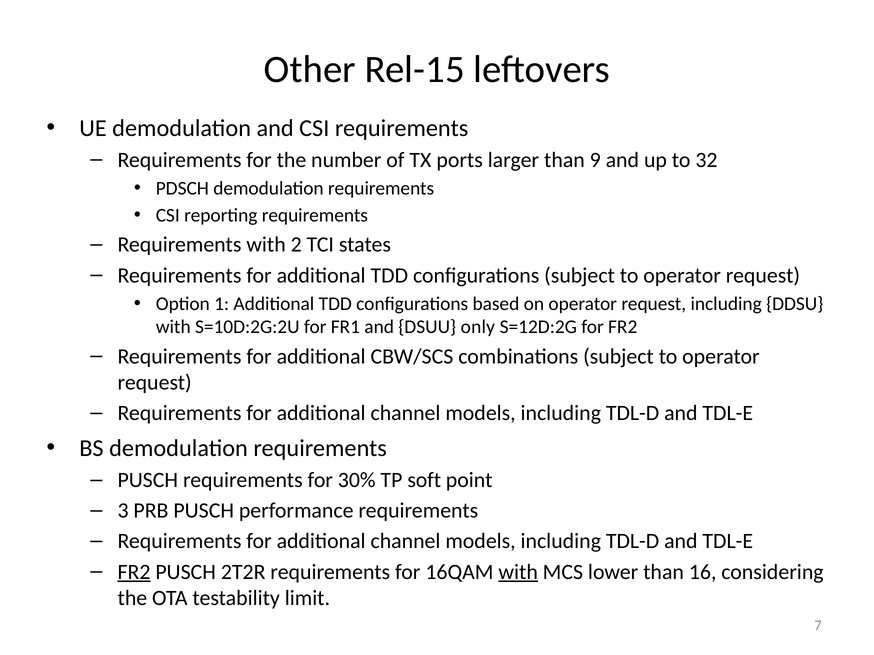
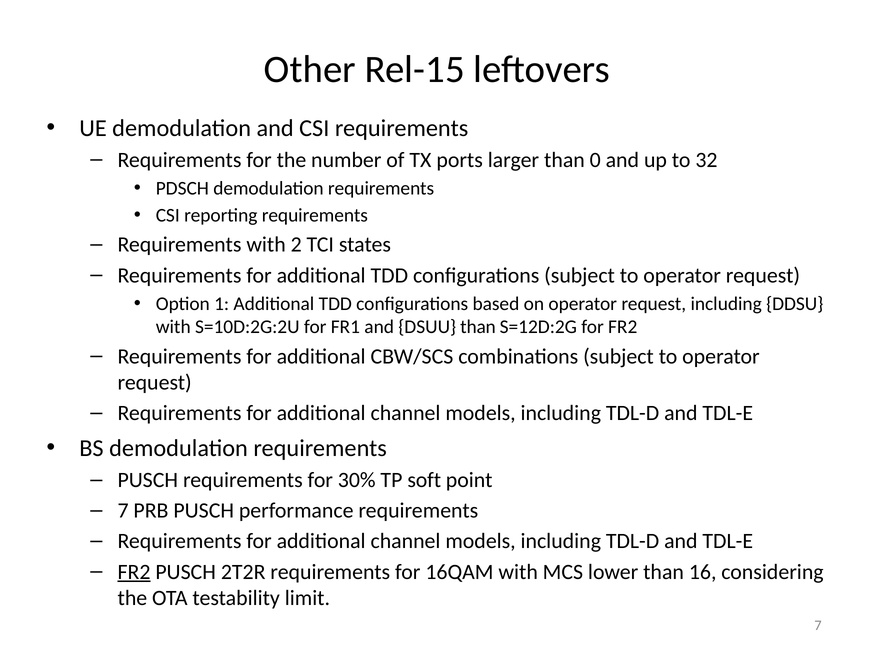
9: 9 -> 0
DSUU only: only -> than
3 at (123, 511): 3 -> 7
with at (518, 572) underline: present -> none
